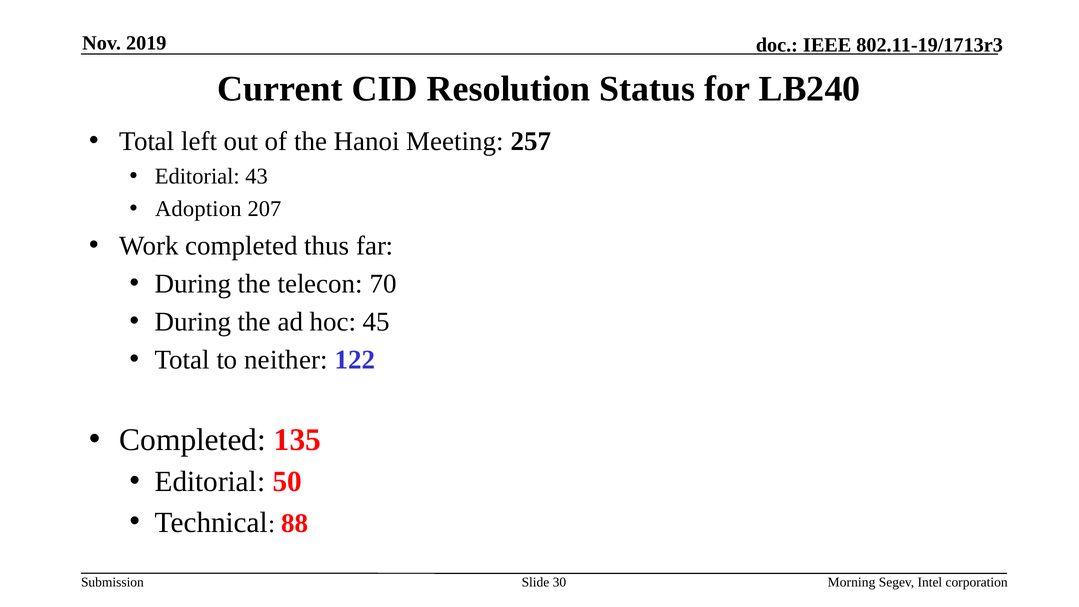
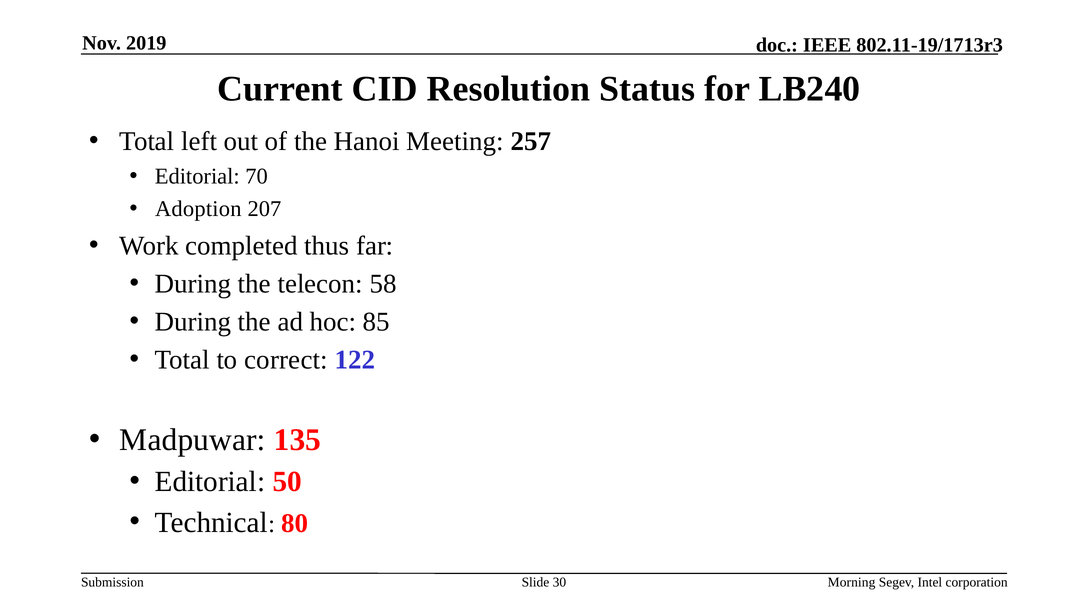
43: 43 -> 70
70: 70 -> 58
45: 45 -> 85
neither: neither -> correct
Completed at (193, 440): Completed -> Madpuwar
88: 88 -> 80
